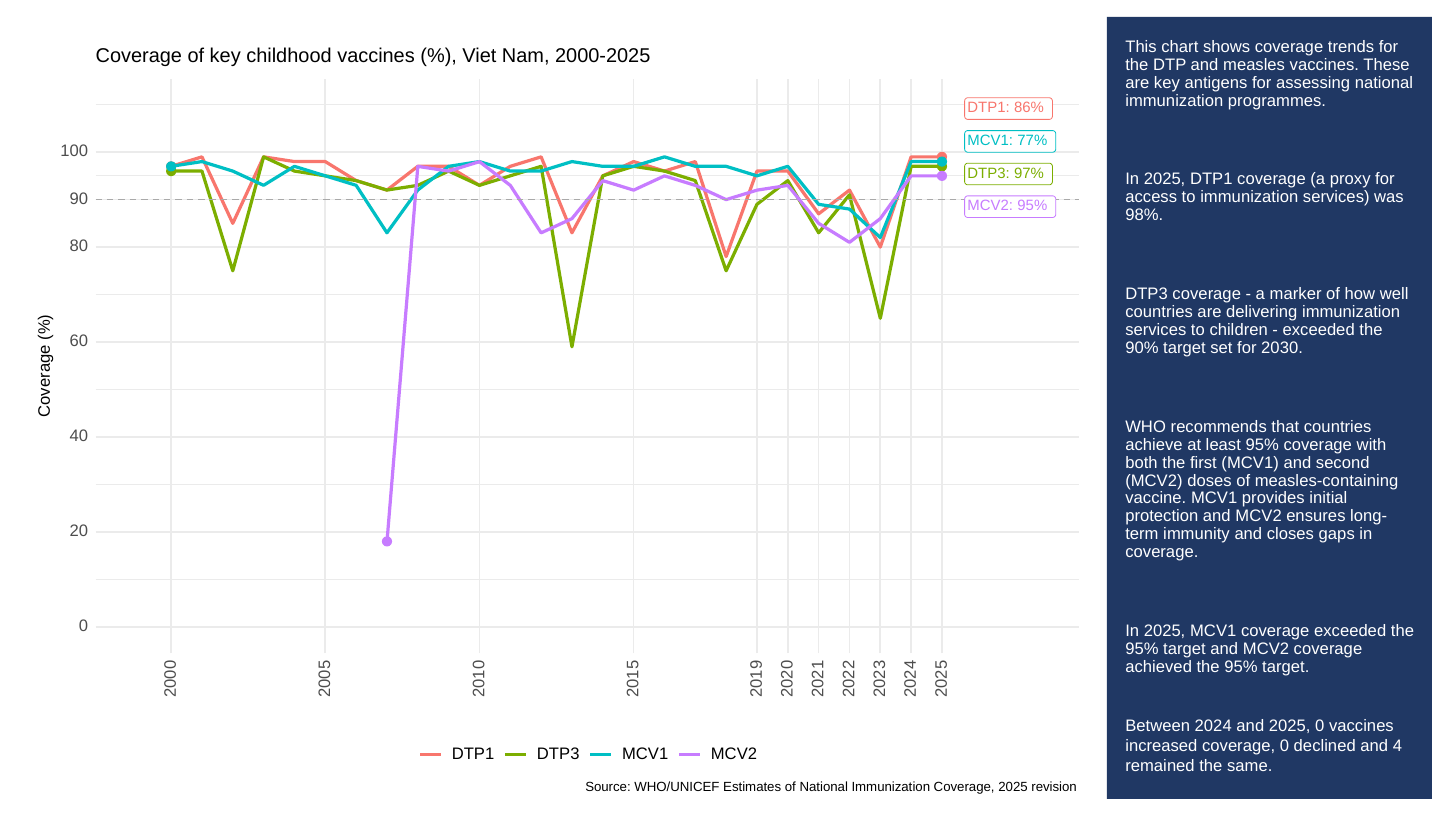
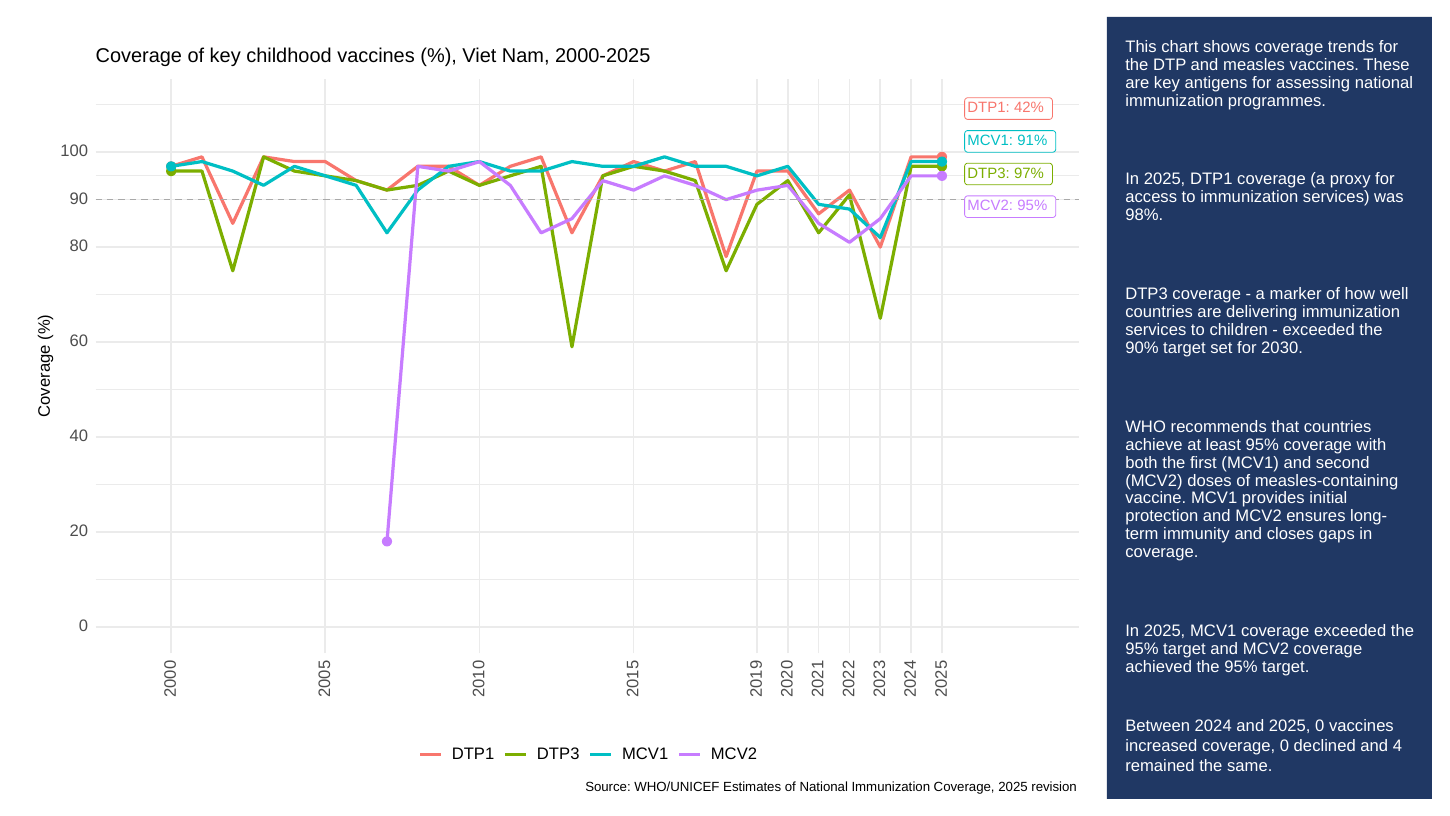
86%: 86% -> 42%
77%: 77% -> 91%
